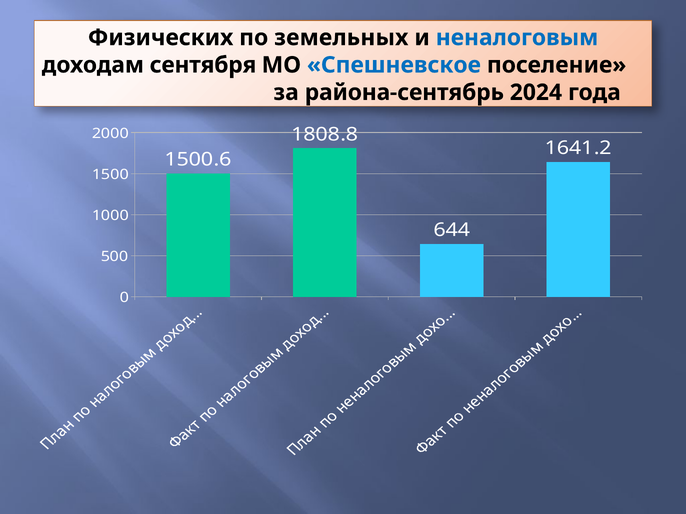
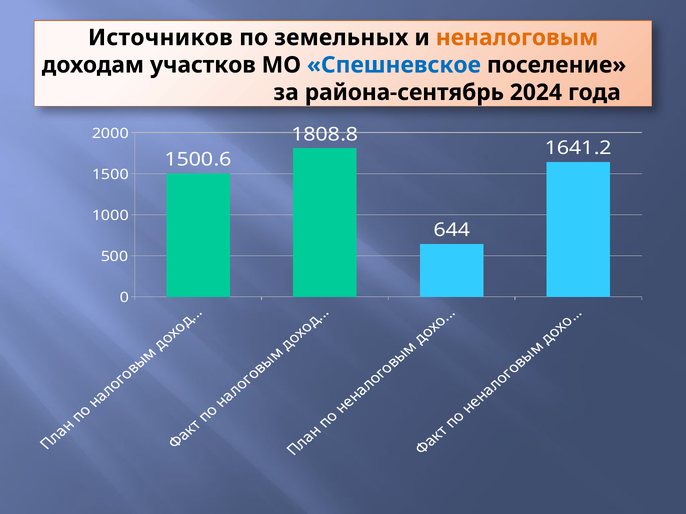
Физических: Физических -> Источников
неналоговым colour: blue -> orange
сентября: сентября -> участков
